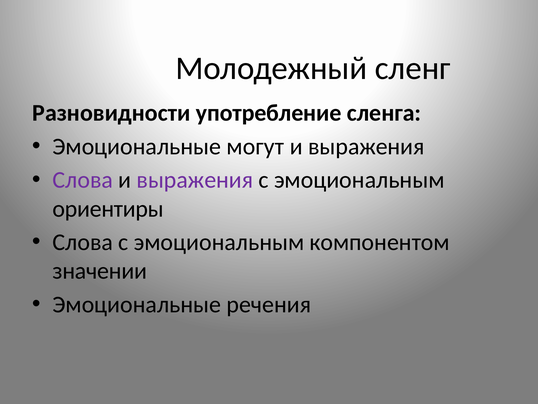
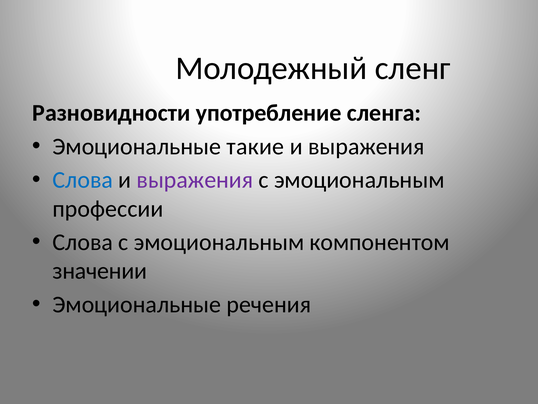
могут: могут -> такие
Слова at (83, 180) colour: purple -> blue
ориентиры: ориентиры -> профессии
